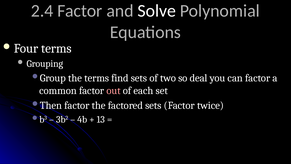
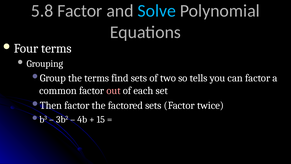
2.4: 2.4 -> 5.8
Solve colour: white -> light blue
deal: deal -> tells
13: 13 -> 15
